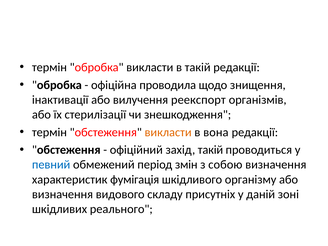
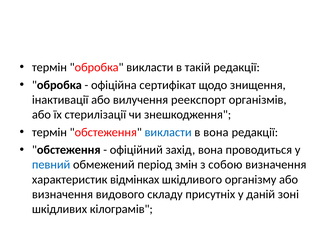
проводила: проводила -> сертифікат
викласти at (168, 132) colour: orange -> blue
захід такій: такій -> вона
фумігація: фумігація -> відмінках
реального: реального -> кілограмів
